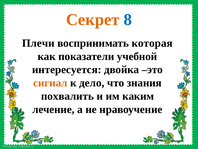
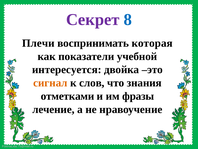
Секрет colour: orange -> purple
дело: дело -> слов
похвалить: похвалить -> отметками
каким: каким -> фразы
